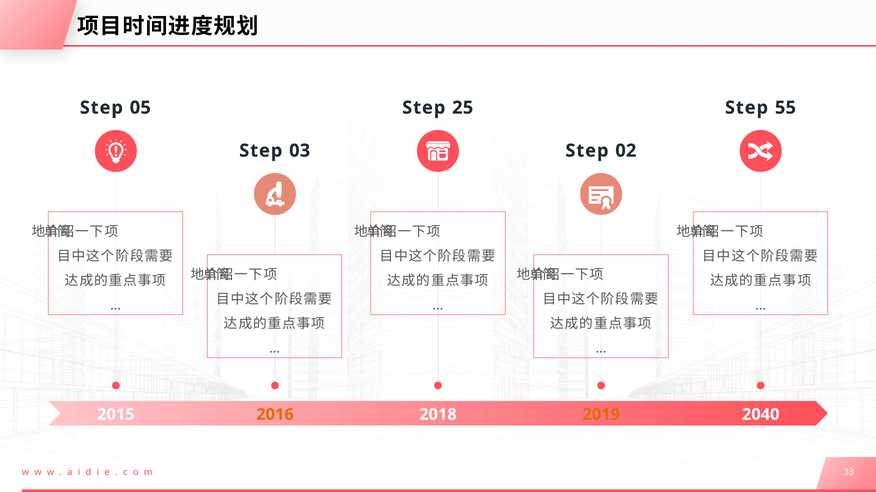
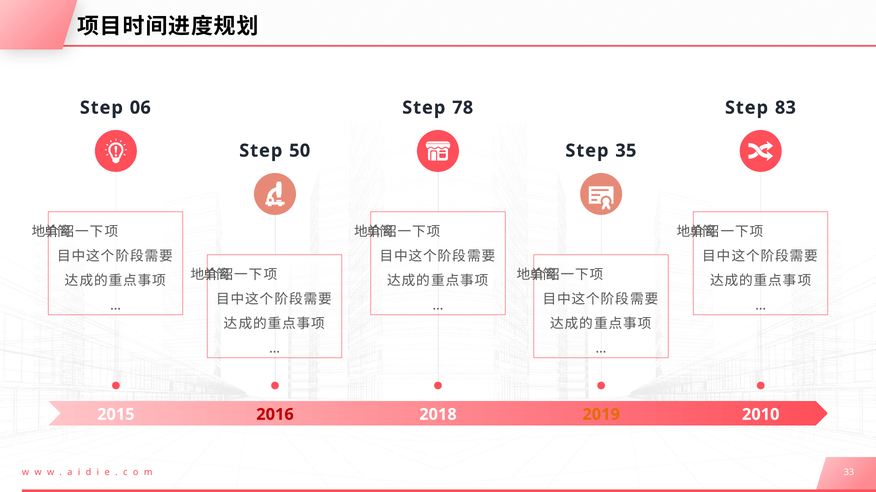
05: 05 -> 06
25: 25 -> 78
55: 55 -> 83
03: 03 -> 50
02: 02 -> 35
2016 colour: orange -> red
2040: 2040 -> 2010
